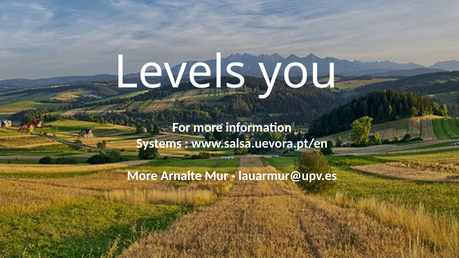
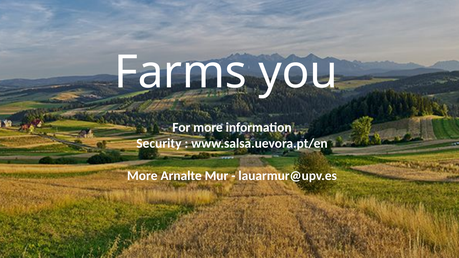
Levels: Levels -> Farms
Systems: Systems -> Security
